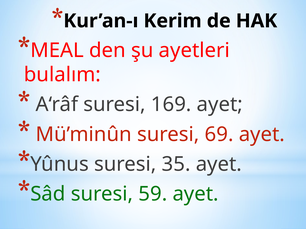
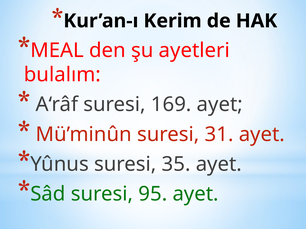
69: 69 -> 31
59: 59 -> 95
